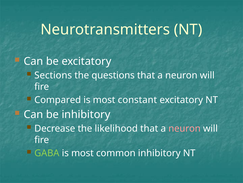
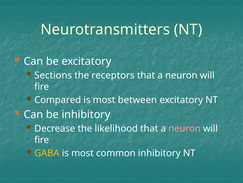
questions: questions -> receptors
constant: constant -> between
GABA colour: light green -> yellow
